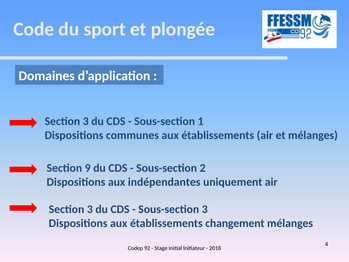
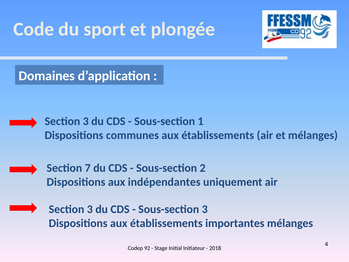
9: 9 -> 7
changement: changement -> importantes
